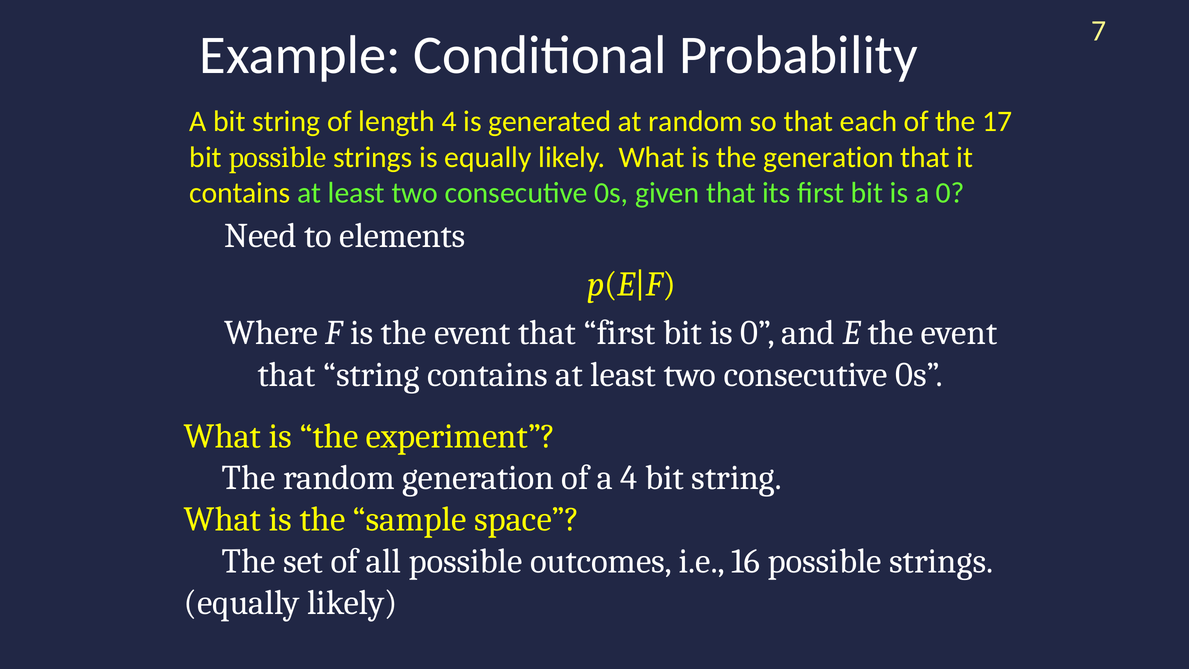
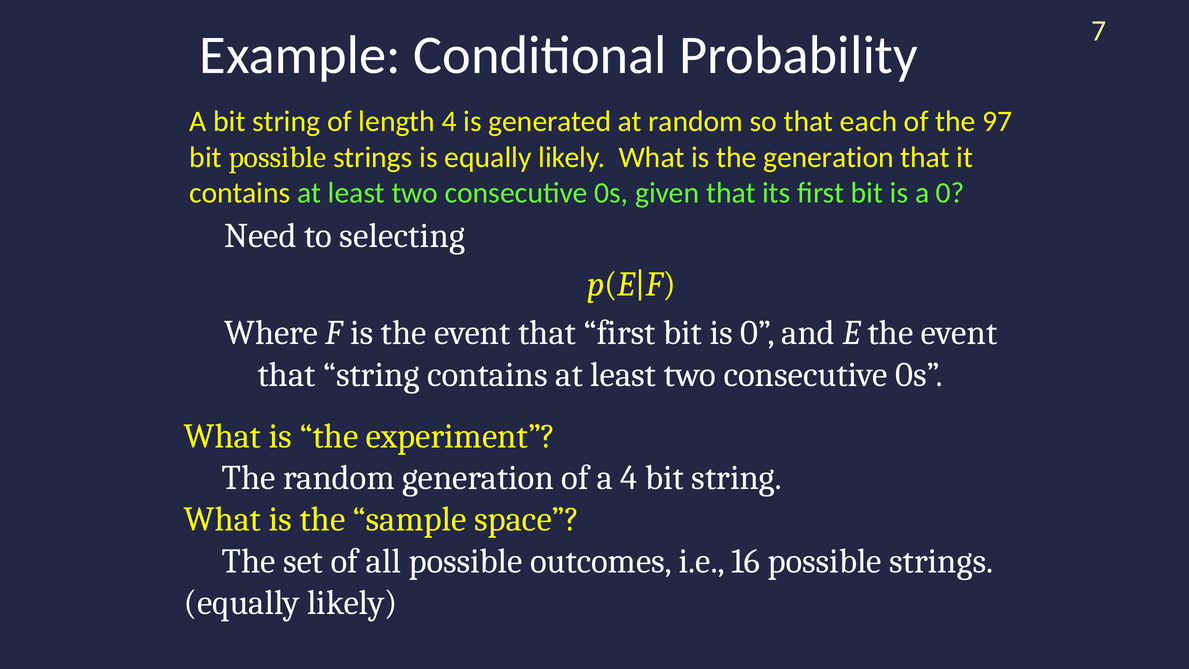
17: 17 -> 97
elements: elements -> selecting
